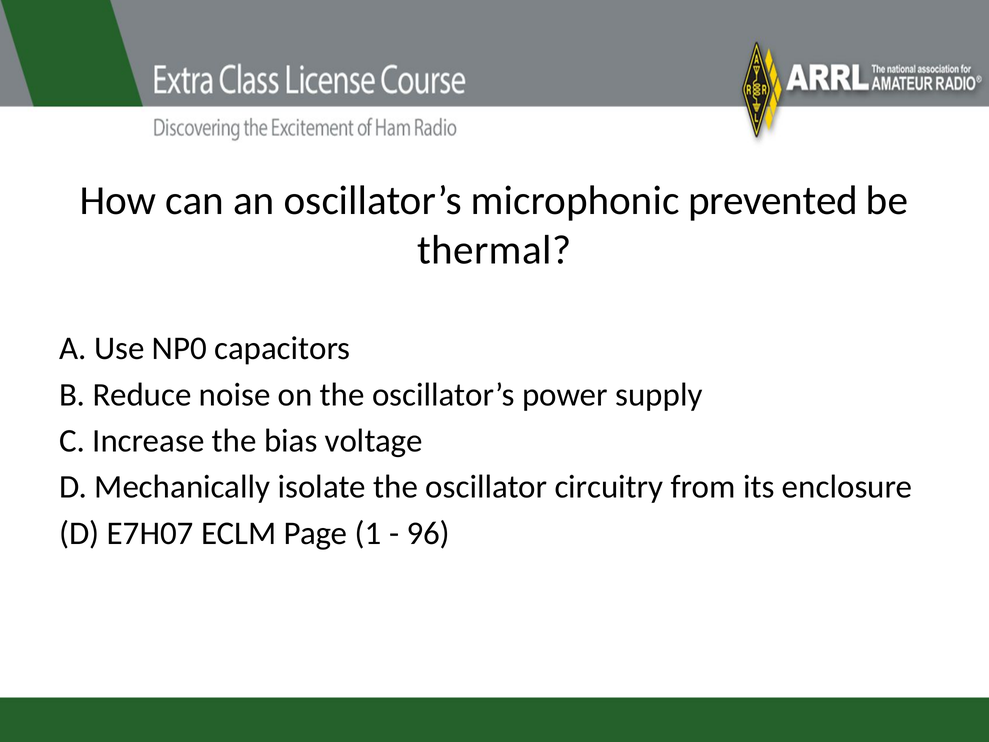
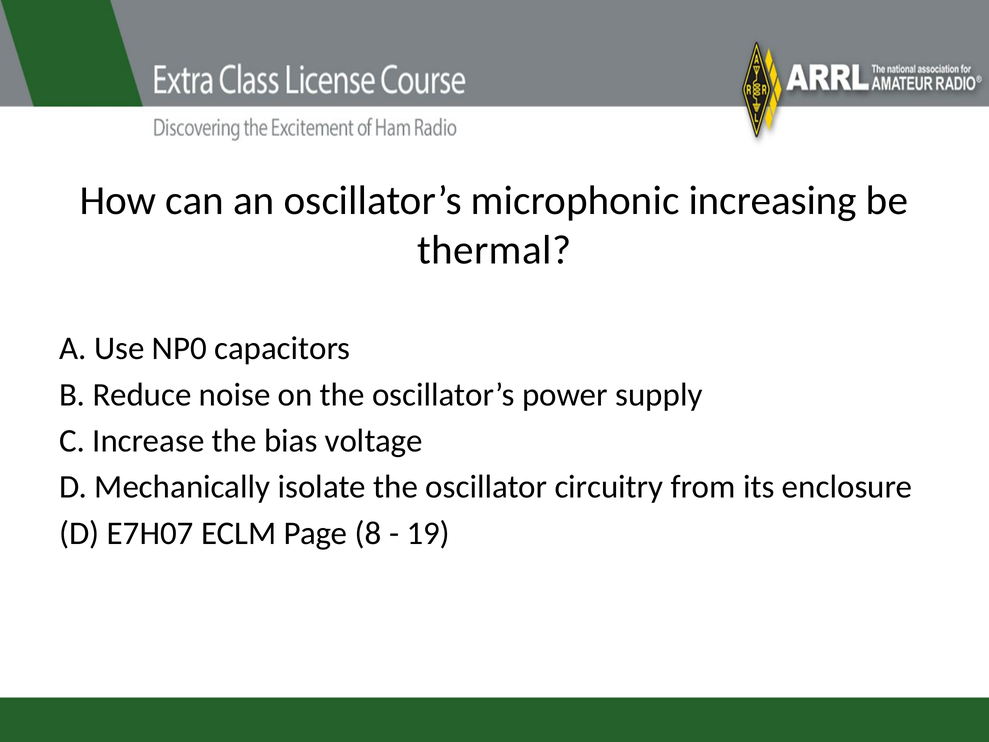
prevented: prevented -> increasing
1: 1 -> 8
96: 96 -> 19
